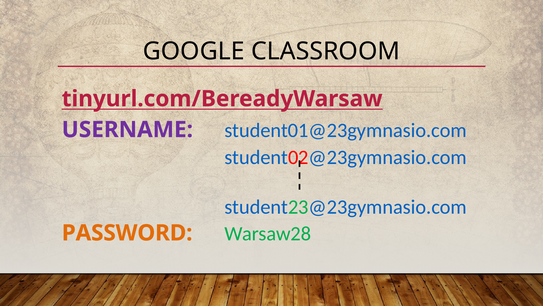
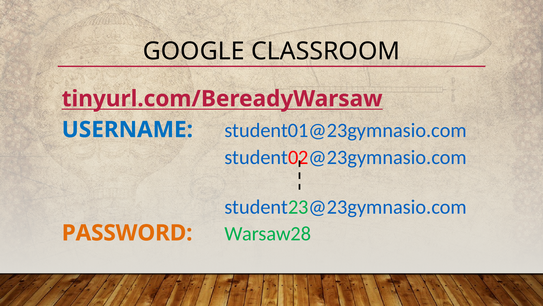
USERNAME colour: purple -> blue
